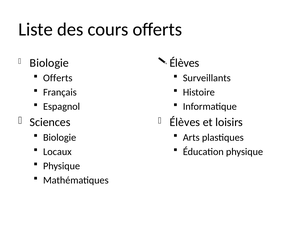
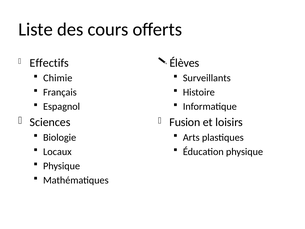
Biologie at (49, 63): Biologie -> Effectifs
Offerts at (58, 78): Offerts -> Chimie
Élèves at (185, 122): Élèves -> Fusion
